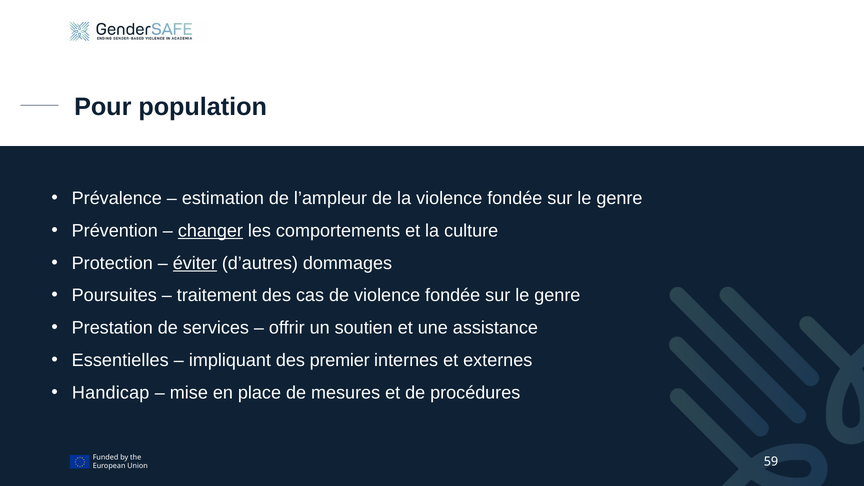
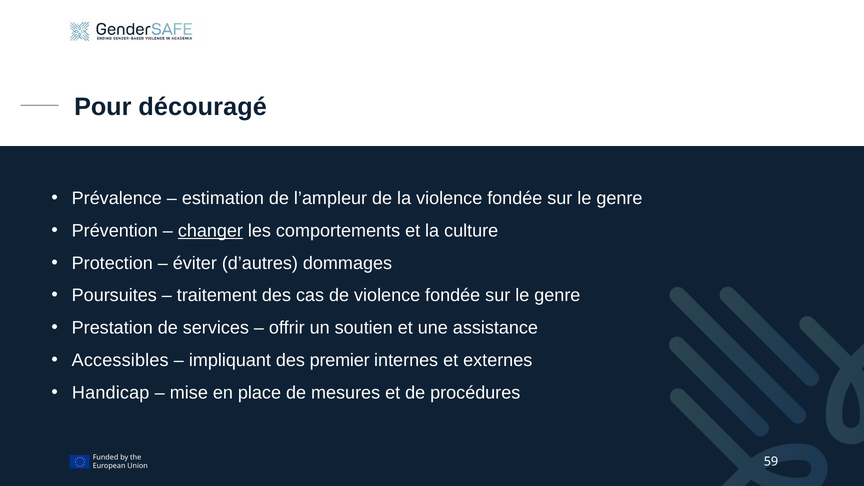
population: population -> découragé
éviter underline: present -> none
Essentielles: Essentielles -> Accessibles
